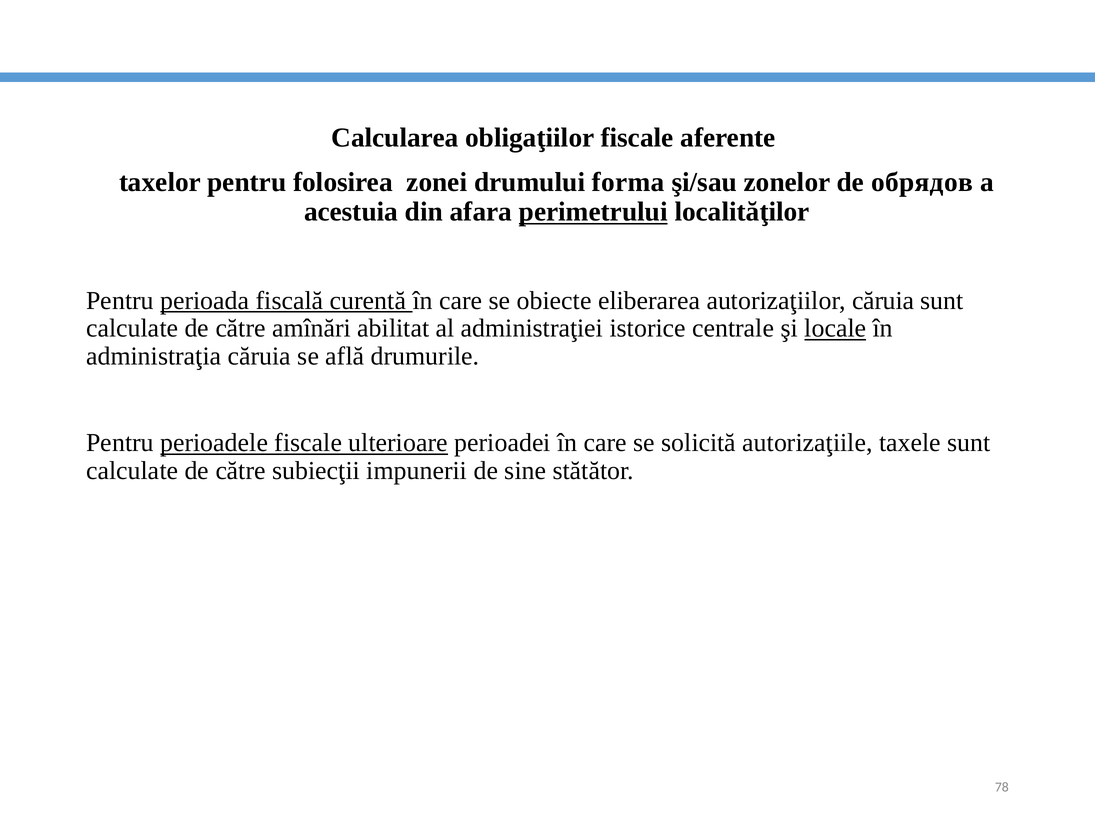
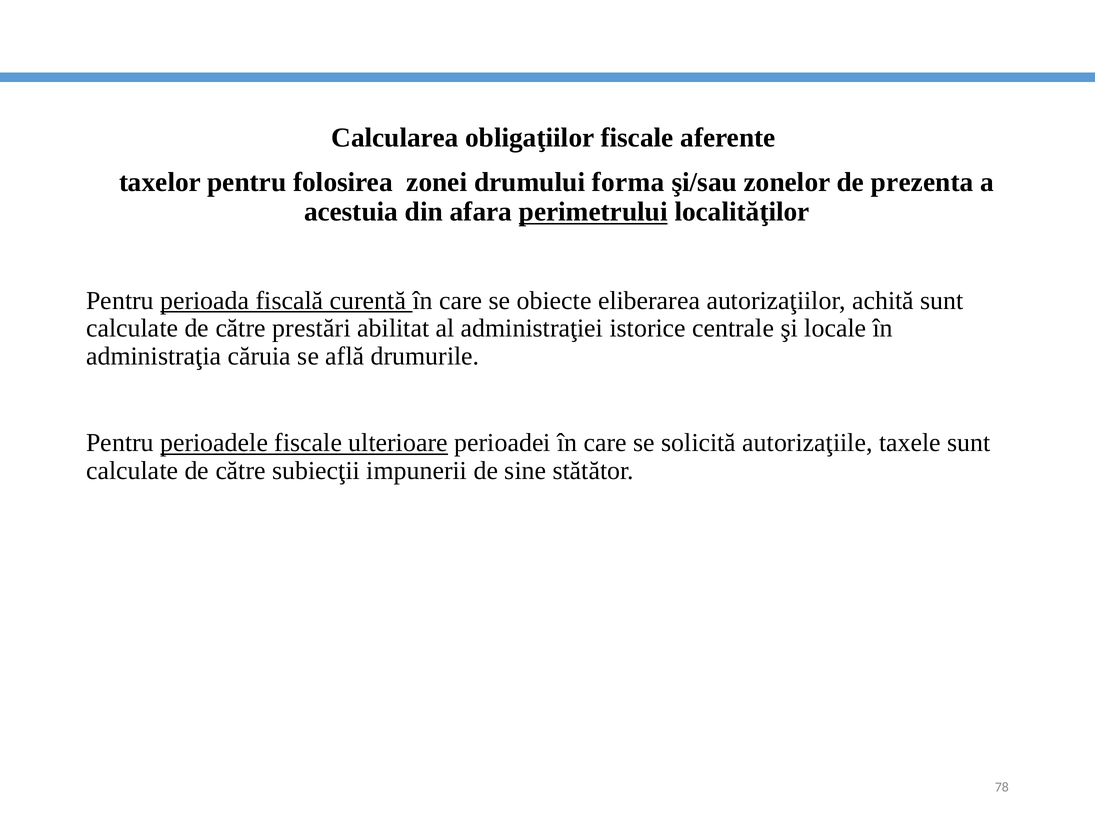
обрядов: обрядов -> prezenta
autorizaţiilor căruia: căruia -> achită
amînări: amînări -> prestări
locale underline: present -> none
